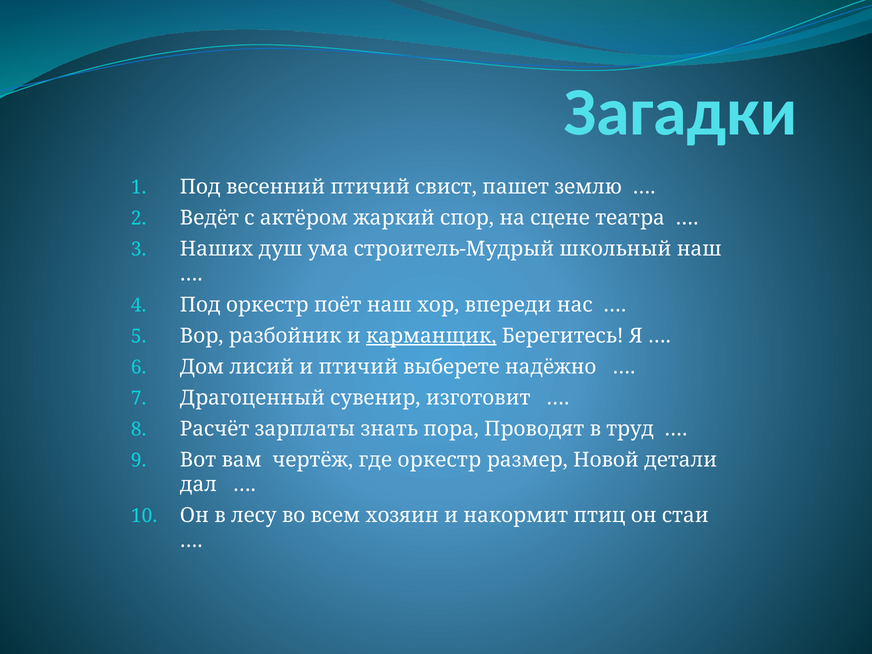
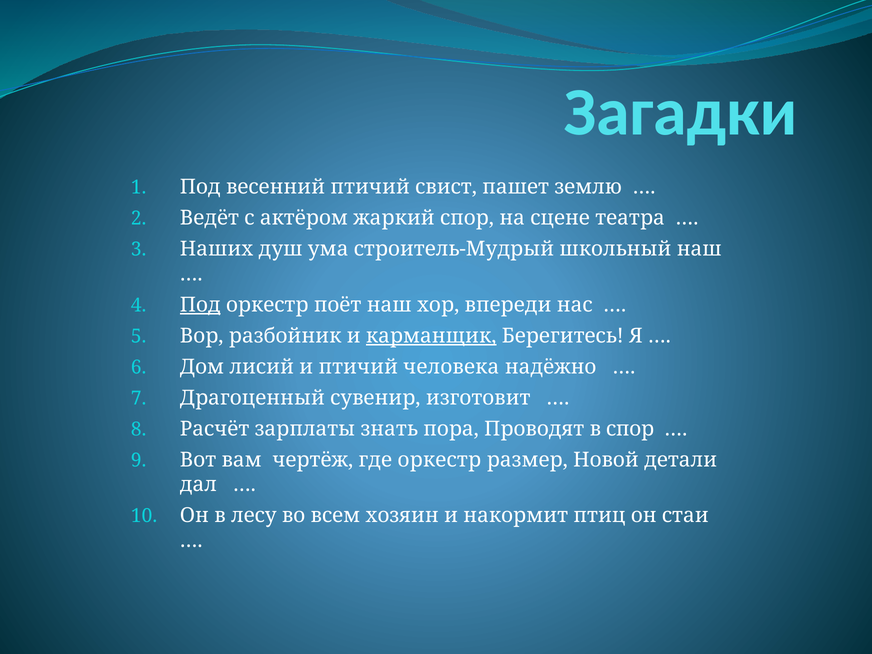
Под at (200, 305) underline: none -> present
выберете: выберете -> человека
в труд: труд -> спор
